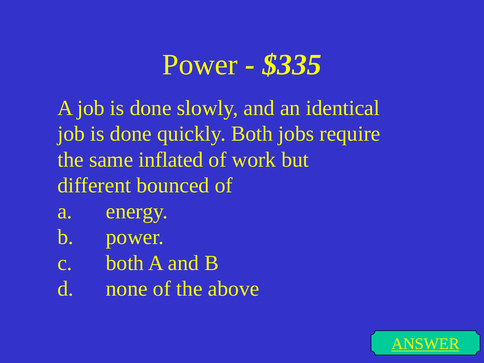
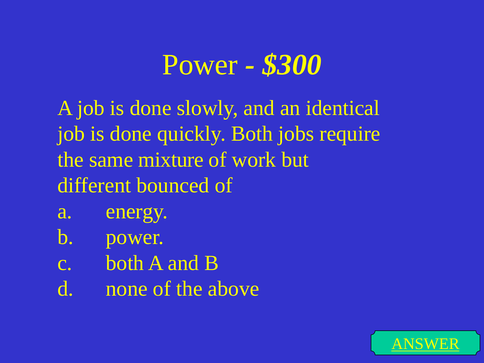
$335: $335 -> $300
inflated: inflated -> mixture
